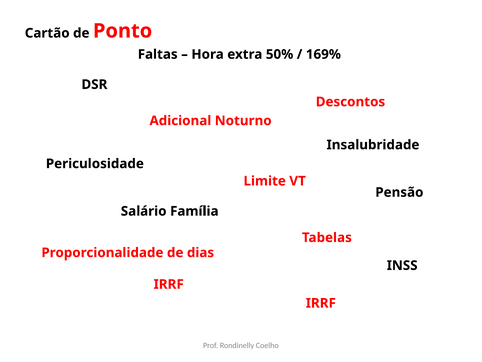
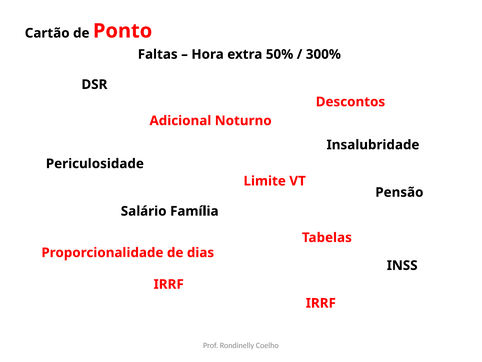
169%: 169% -> 300%
